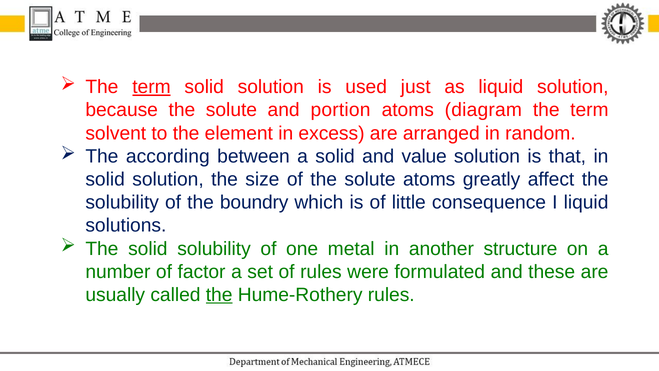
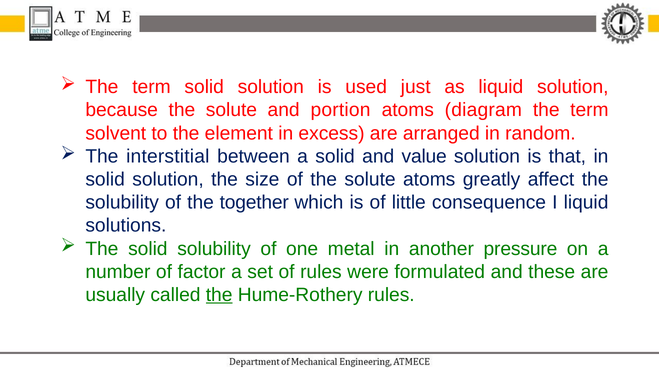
term at (152, 87) underline: present -> none
according: according -> interstitial
boundry: boundry -> together
structure: structure -> pressure
